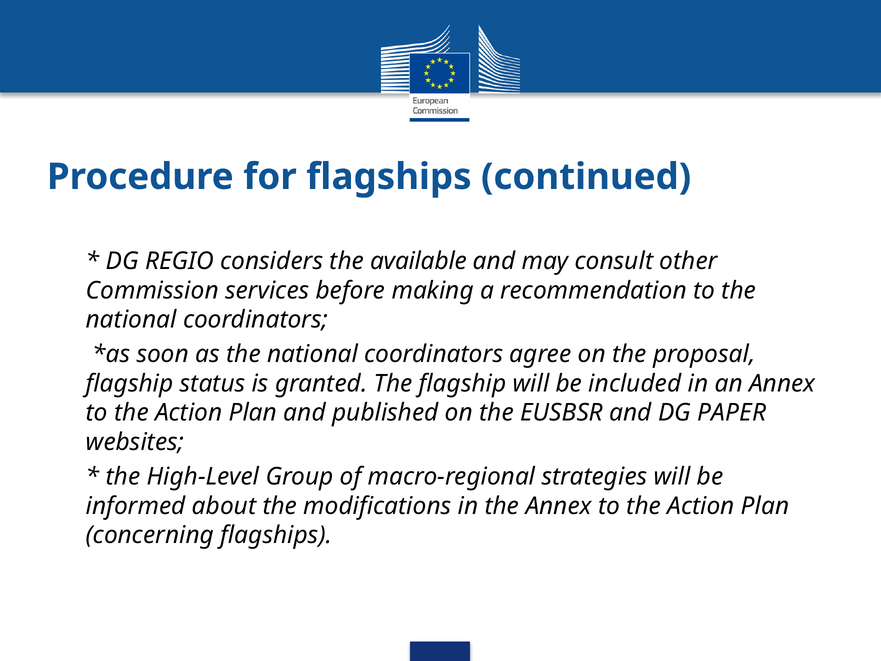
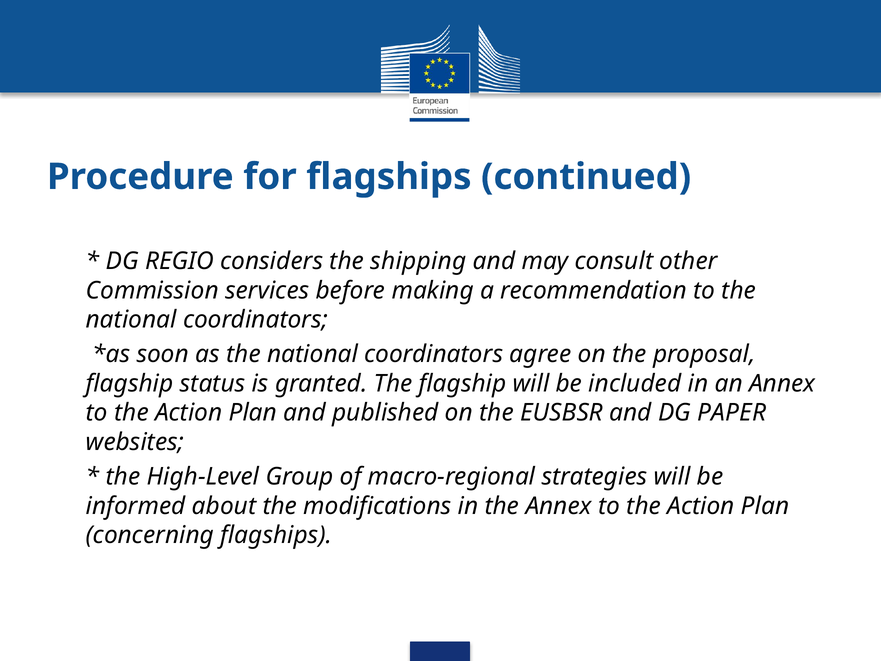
available: available -> shipping
